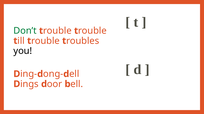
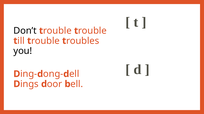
Don’t colour: green -> black
